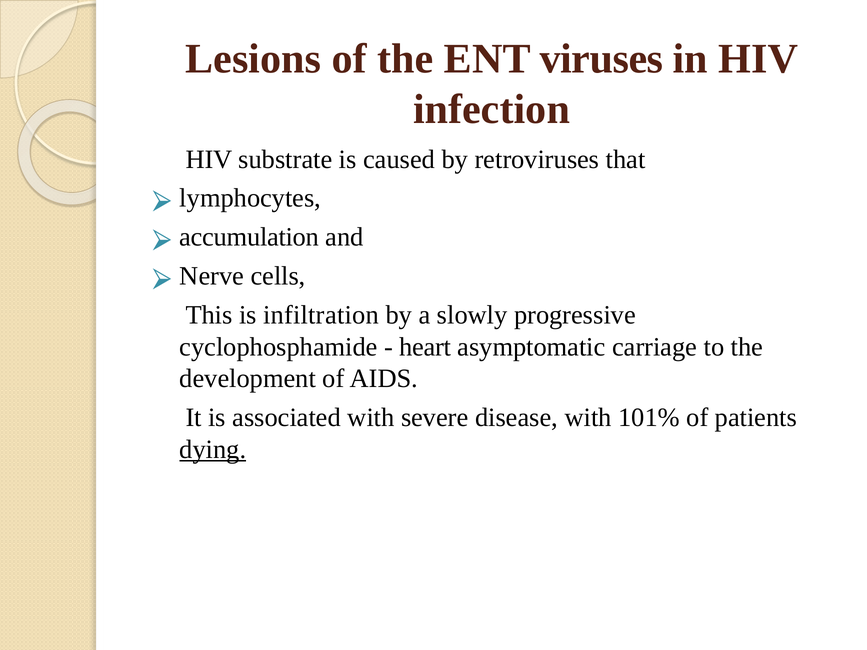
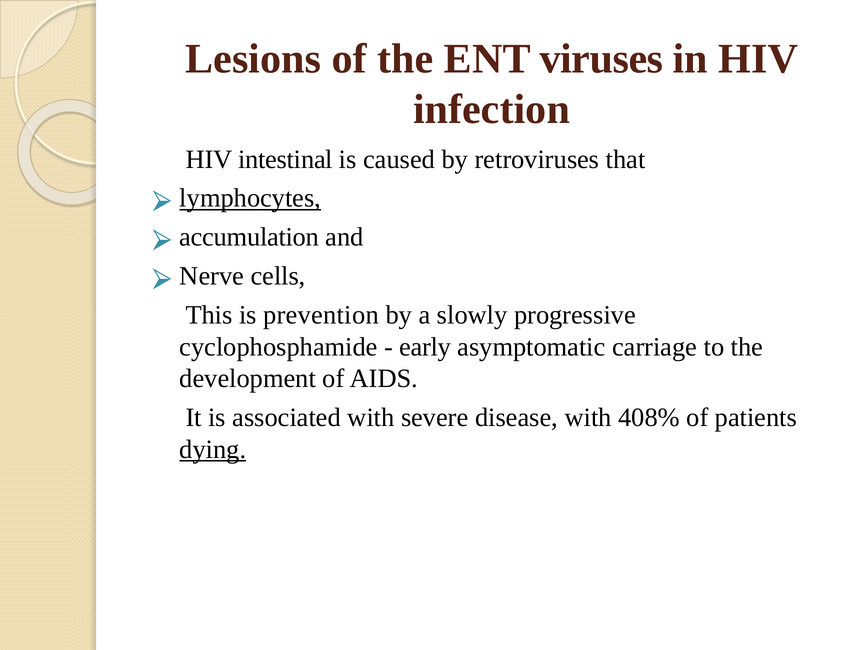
substrate: substrate -> intestinal
lymphocytes underline: none -> present
infiltration: infiltration -> prevention
heart: heart -> early
101%: 101% -> 408%
